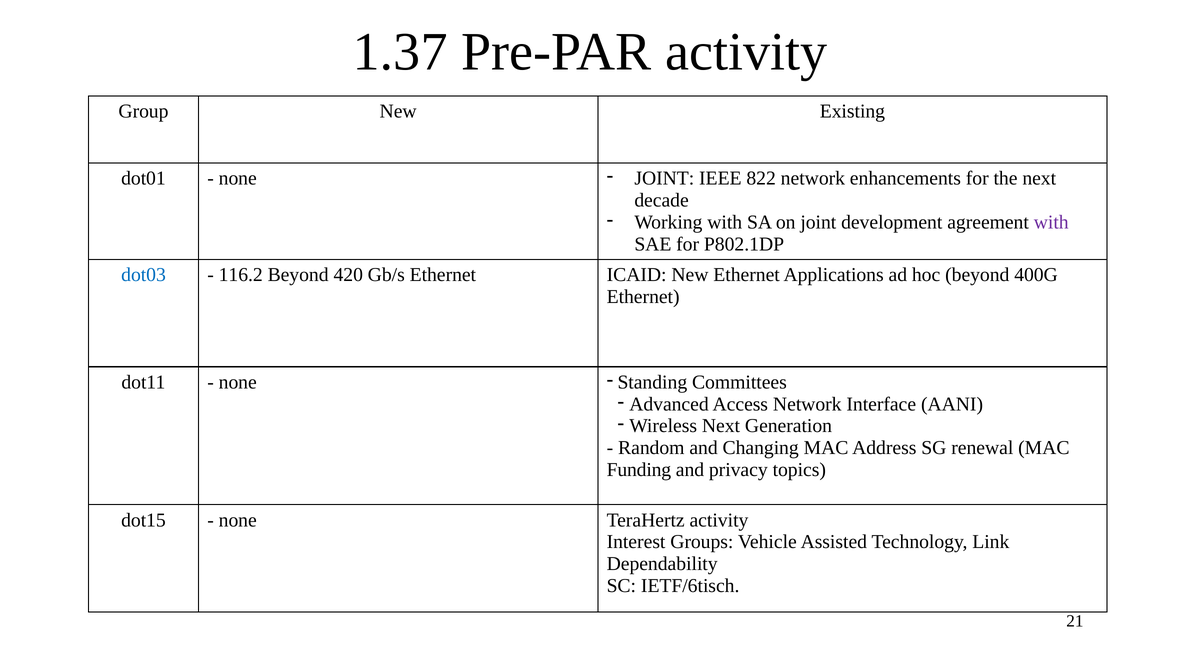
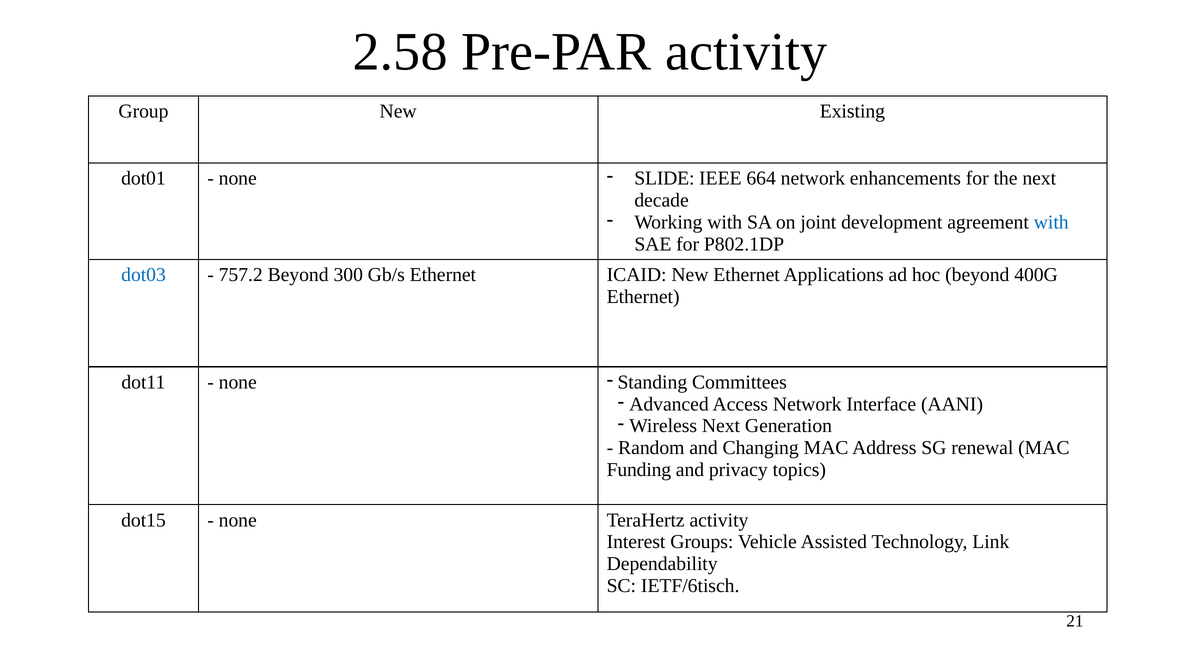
1.37: 1.37 -> 2.58
JOINT at (664, 179): JOINT -> SLIDE
822: 822 -> 664
with at (1051, 222) colour: purple -> blue
116.2: 116.2 -> 757.2
420: 420 -> 300
